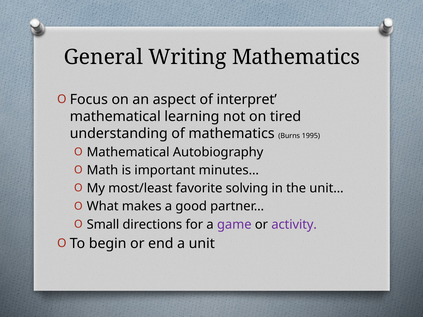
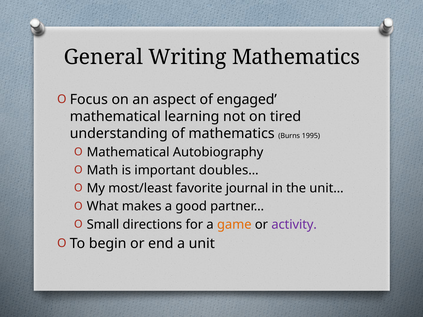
interpret: interpret -> engaged
minutes…: minutes… -> doubles…
solving: solving -> journal
game colour: purple -> orange
